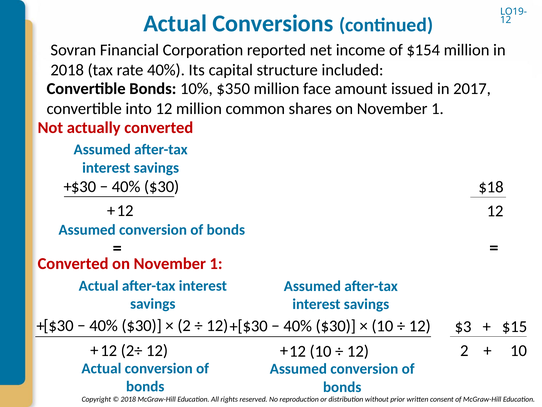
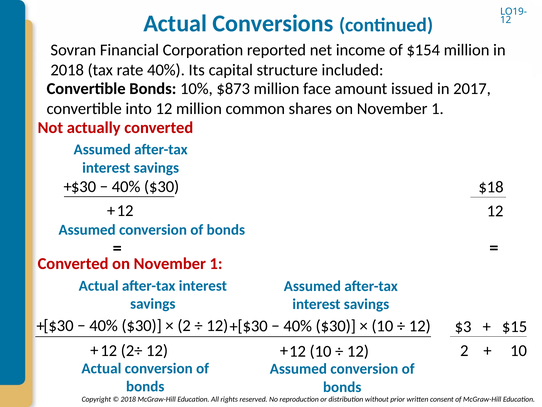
$350: $350 -> $873
